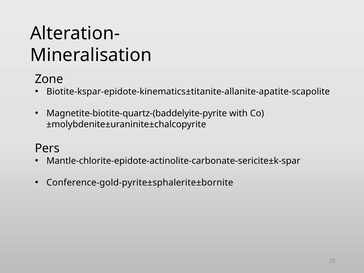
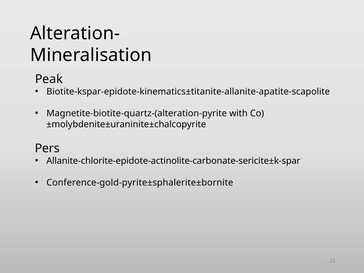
Zone: Zone -> Peak
Magnetite-biotite-quartz-(baddelyite-pyrite: Magnetite-biotite-quartz-(baddelyite-pyrite -> Magnetite-biotite-quartz-(alteration-pyrite
Mantle-chlorite-epidote-actinolite-carbonate-sericite±k-spar: Mantle-chlorite-epidote-actinolite-carbonate-sericite±k-spar -> Allanite-chlorite-epidote-actinolite-carbonate-sericite±k-spar
